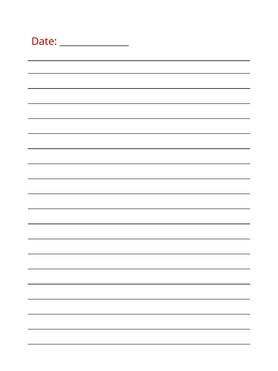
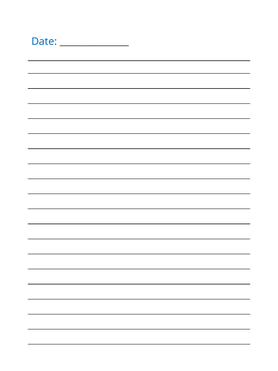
Date colour: red -> blue
